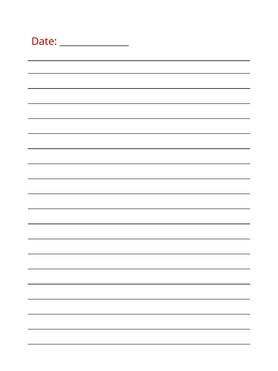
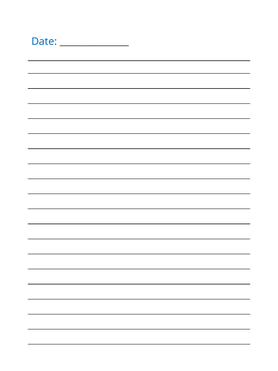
Date colour: red -> blue
